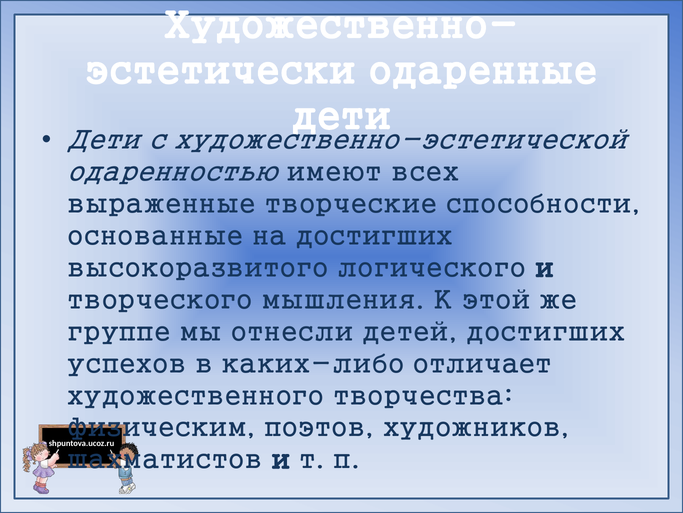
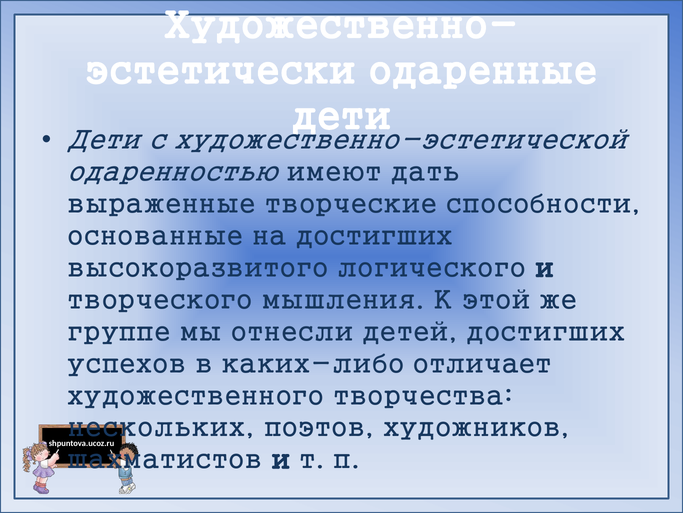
всех: всех -> дать
физическим: физическим -> нескольких
